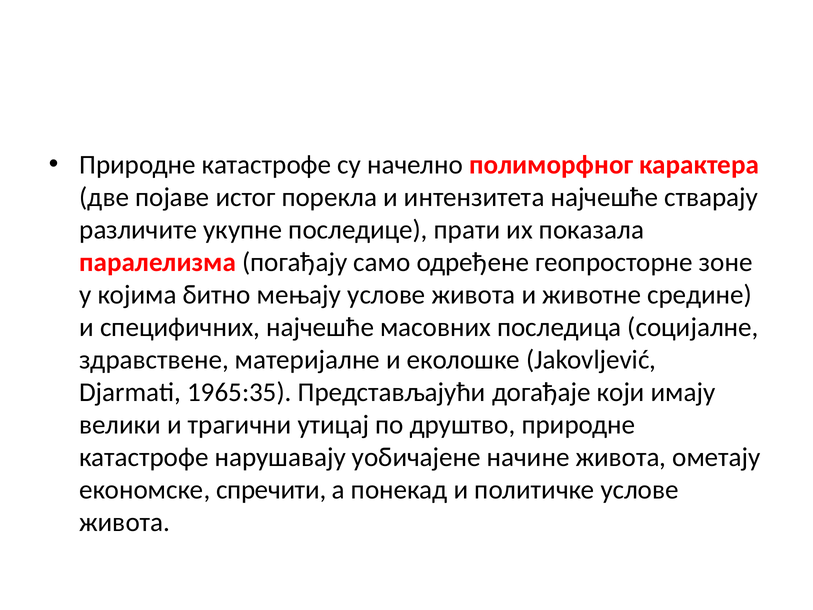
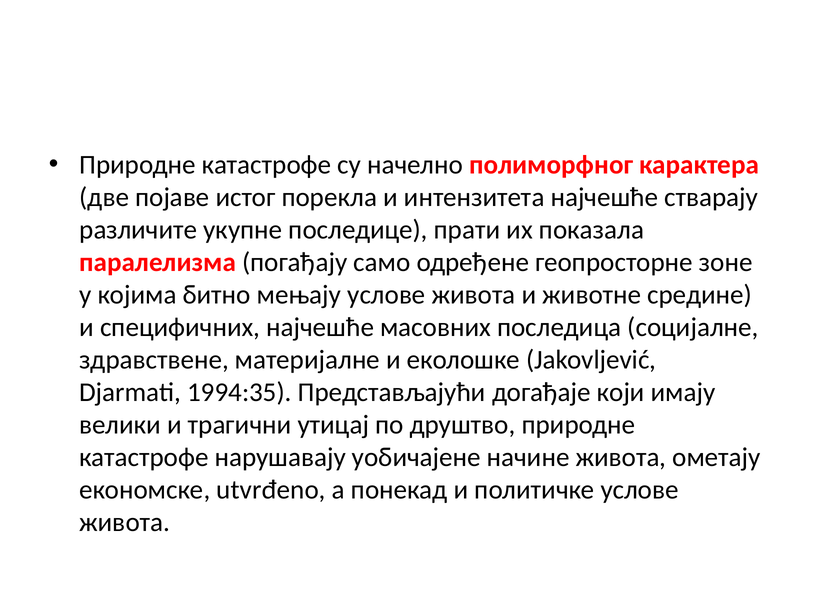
1965:35: 1965:35 -> 1994:35
спречити: спречити -> utvrđeno
